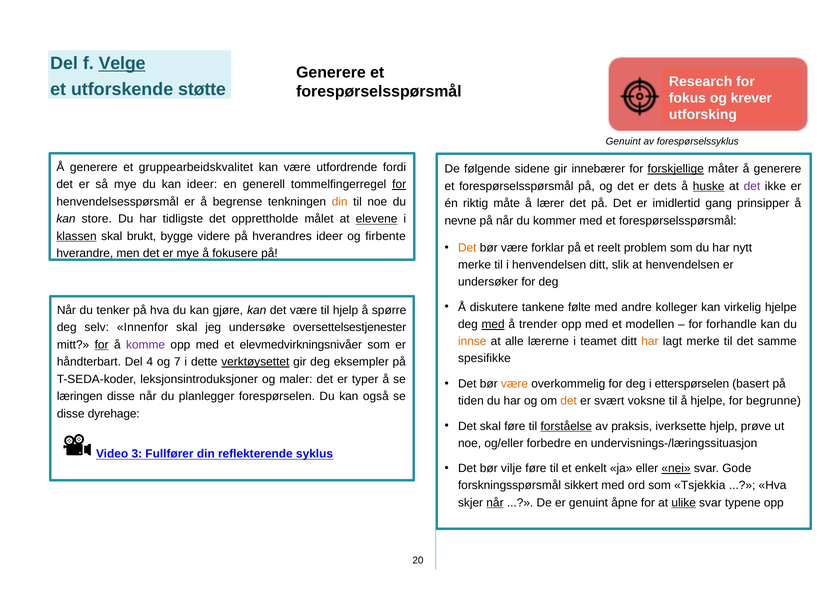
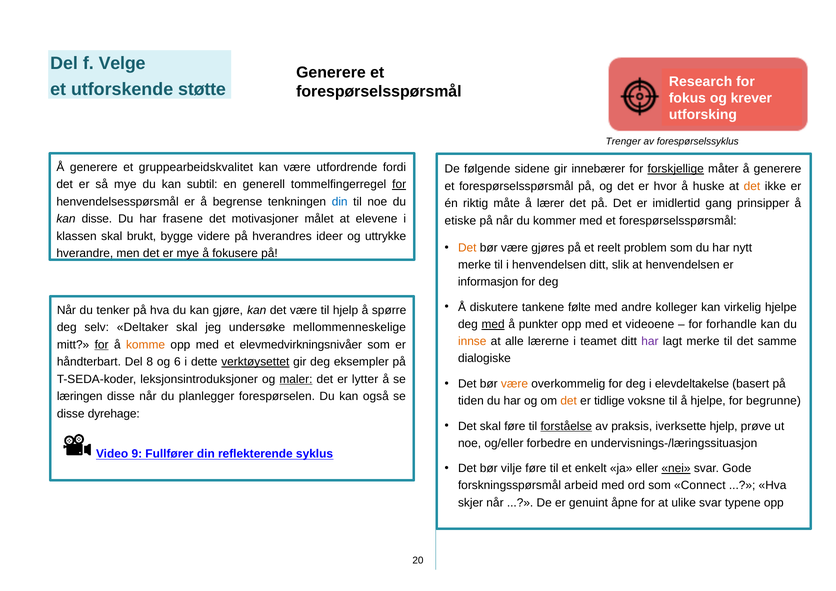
Velge underline: present -> none
Genuint at (623, 141): Genuint -> Trenger
kan ideer: ideer -> subtil
dets: dets -> hvor
huske underline: present -> none
det at (752, 186) colour: purple -> orange
din at (340, 202) colour: orange -> blue
kan store: store -> disse
tidligste: tidligste -> frasene
opprettholde: opprettholde -> motivasjoner
elevene underline: present -> none
nevne: nevne -> etiske
klassen underline: present -> none
firbente: firbente -> uttrykke
forklar: forklar -> gjøres
undersøker: undersøker -> informasjon
trender: trender -> punkter
modellen: modellen -> videoene
Innenfor: Innenfor -> Deltaker
oversettelsestjenester: oversettelsestjenester -> mellommenneskelige
har at (650, 342) colour: orange -> purple
komme colour: purple -> orange
spesifikke: spesifikke -> dialogiske
4: 4 -> 8
7: 7 -> 6
maler underline: none -> present
typer: typer -> lytter
etterspørselen: etterspørselen -> elevdeltakelse
svært: svært -> tidlige
3: 3 -> 9
sikkert: sikkert -> arbeid
Tsjekkia: Tsjekkia -> Connect
når at (495, 503) underline: present -> none
ulike underline: present -> none
